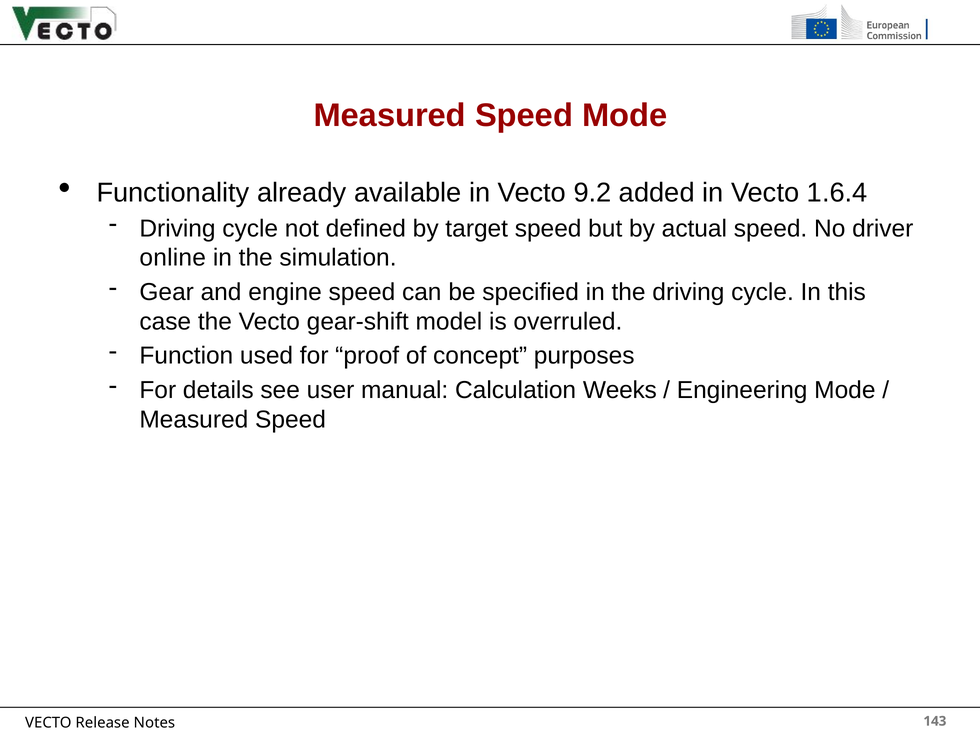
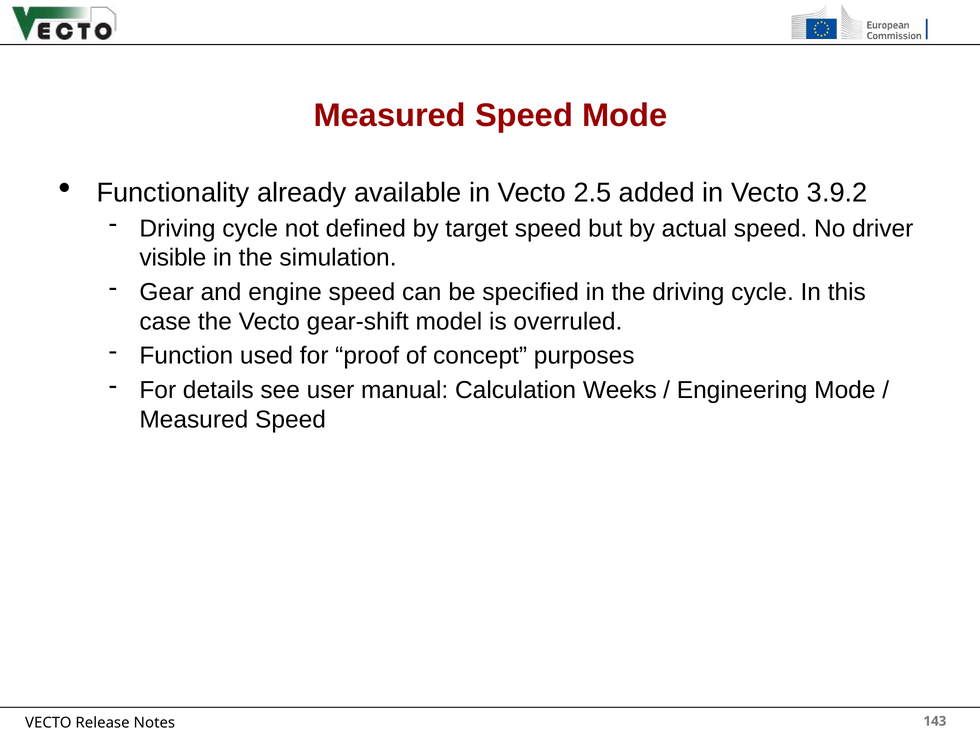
9.2: 9.2 -> 2.5
1.6.4: 1.6.4 -> 3.9.2
online: online -> visible
